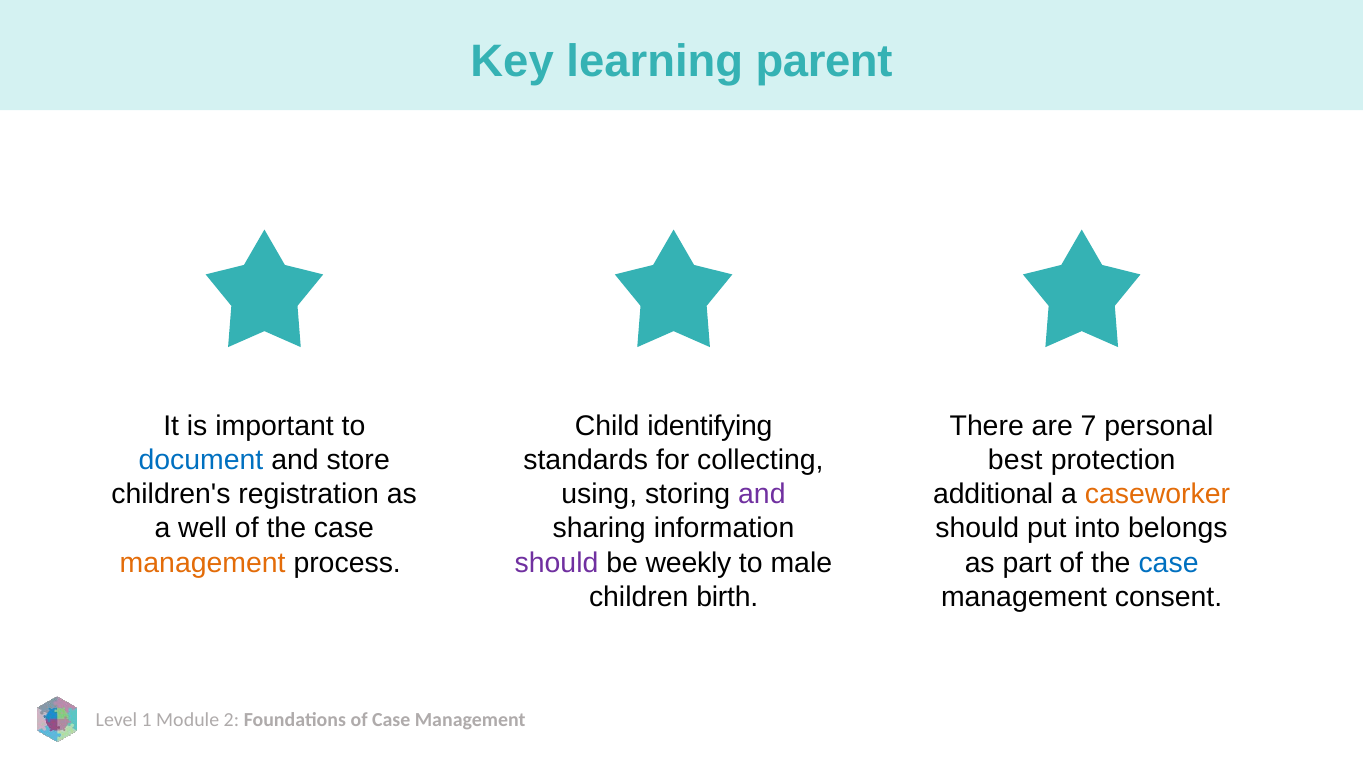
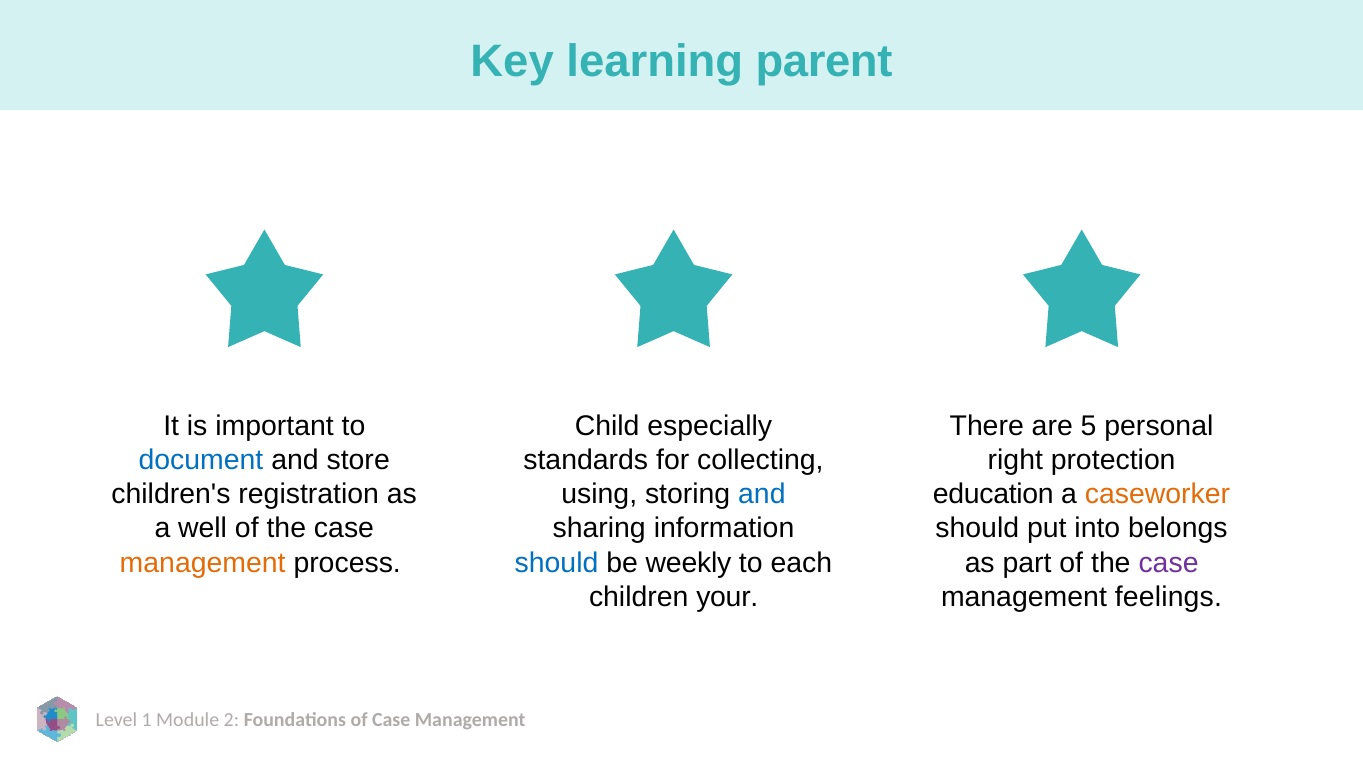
identifying: identifying -> especially
7: 7 -> 5
best: best -> right
and at (762, 494) colour: purple -> blue
additional: additional -> education
should at (557, 562) colour: purple -> blue
male: male -> each
case at (1169, 562) colour: blue -> purple
birth: birth -> your
consent: consent -> feelings
